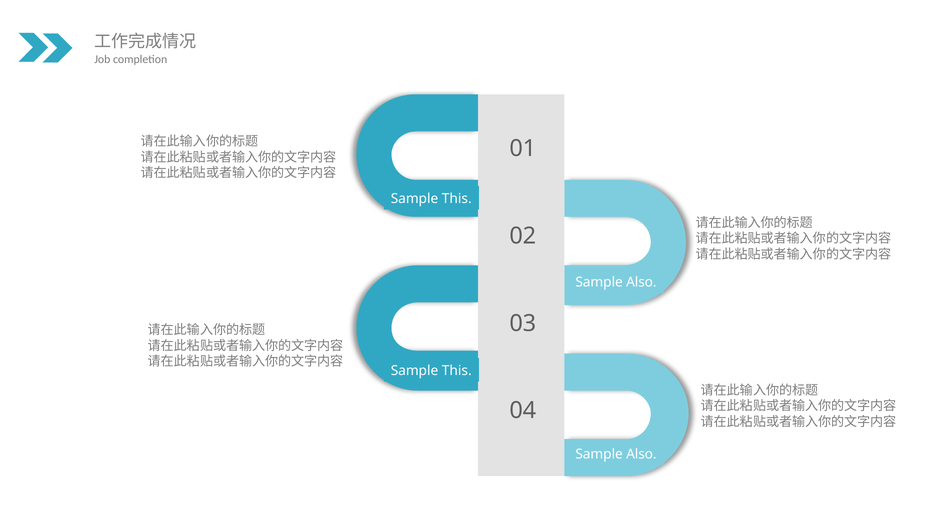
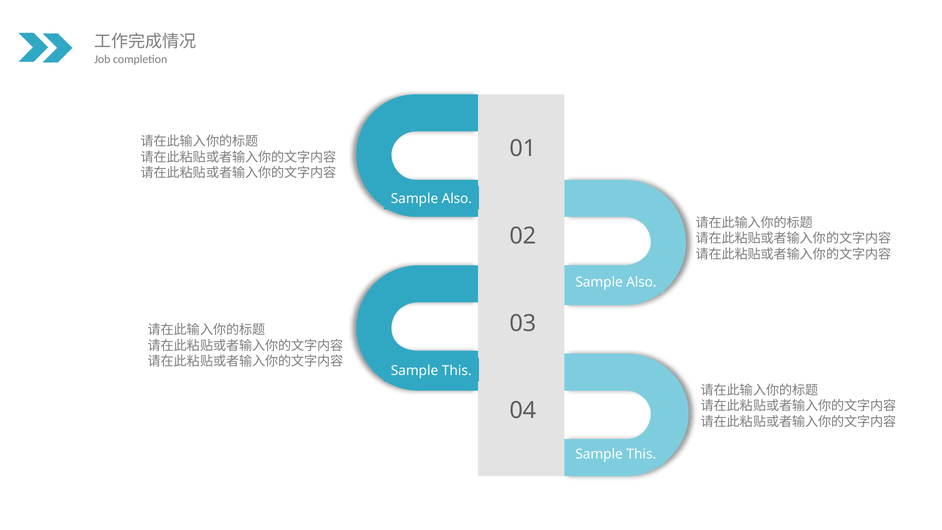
This at (457, 199): This -> Also
Also at (641, 454): Also -> This
